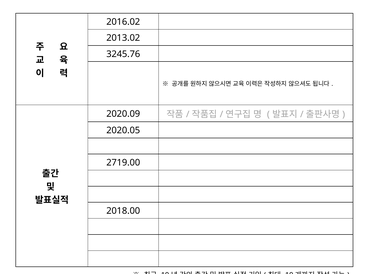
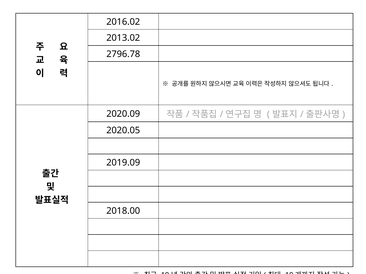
3245.76: 3245.76 -> 2796.78
2719.00: 2719.00 -> 2019.09
